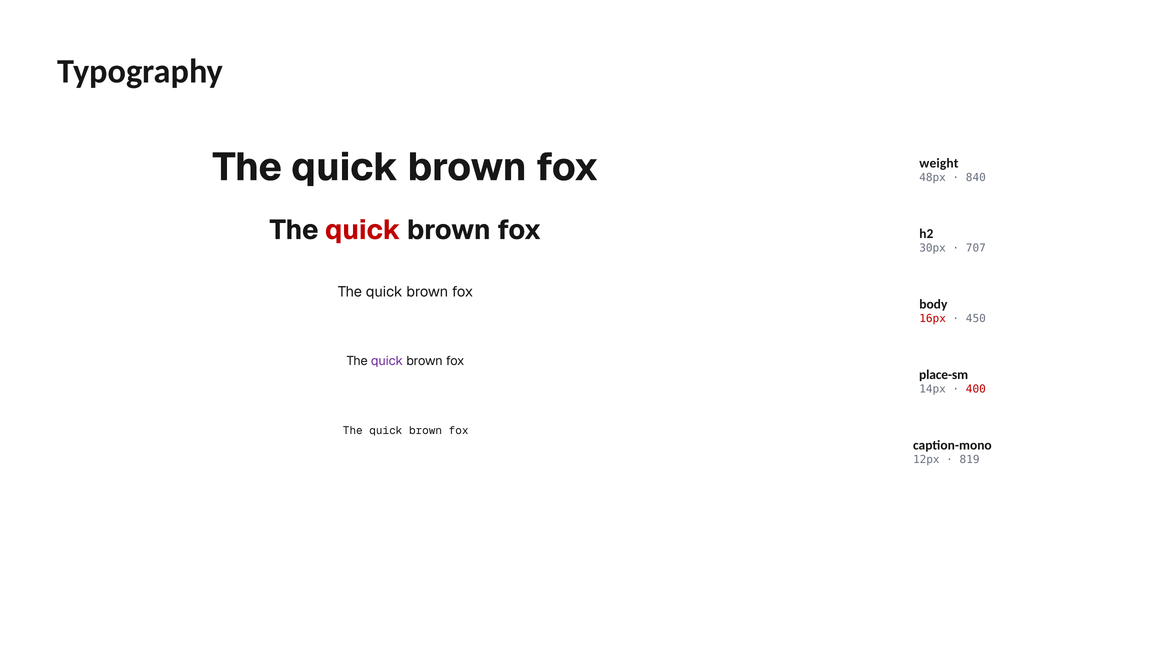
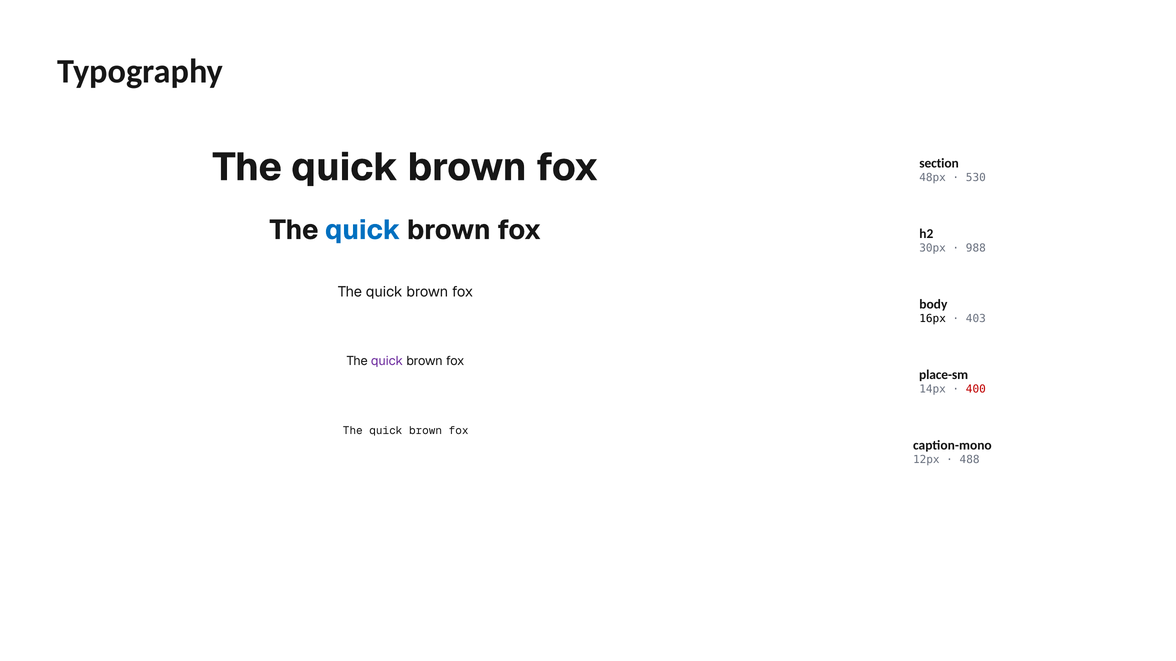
weight: weight -> section
840: 840 -> 530
quick at (363, 230) colour: red -> blue
707: 707 -> 988
16px colour: red -> black
450: 450 -> 403
819: 819 -> 488
